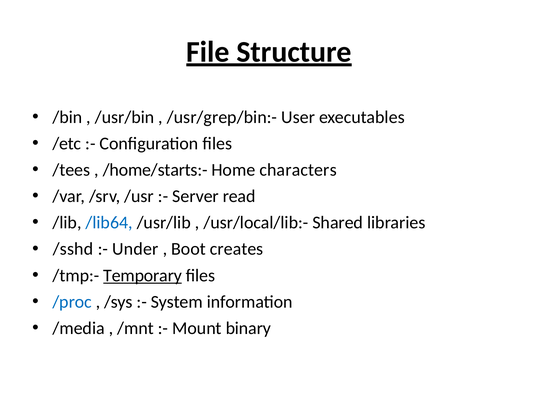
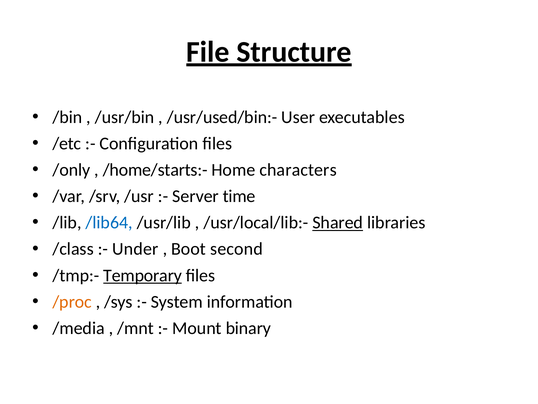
/usr/grep/bin:-: /usr/grep/bin:- -> /usr/used/bin:-
/tees: /tees -> /only
read: read -> time
Shared underline: none -> present
/sshd: /sshd -> /class
creates: creates -> second
/proc colour: blue -> orange
